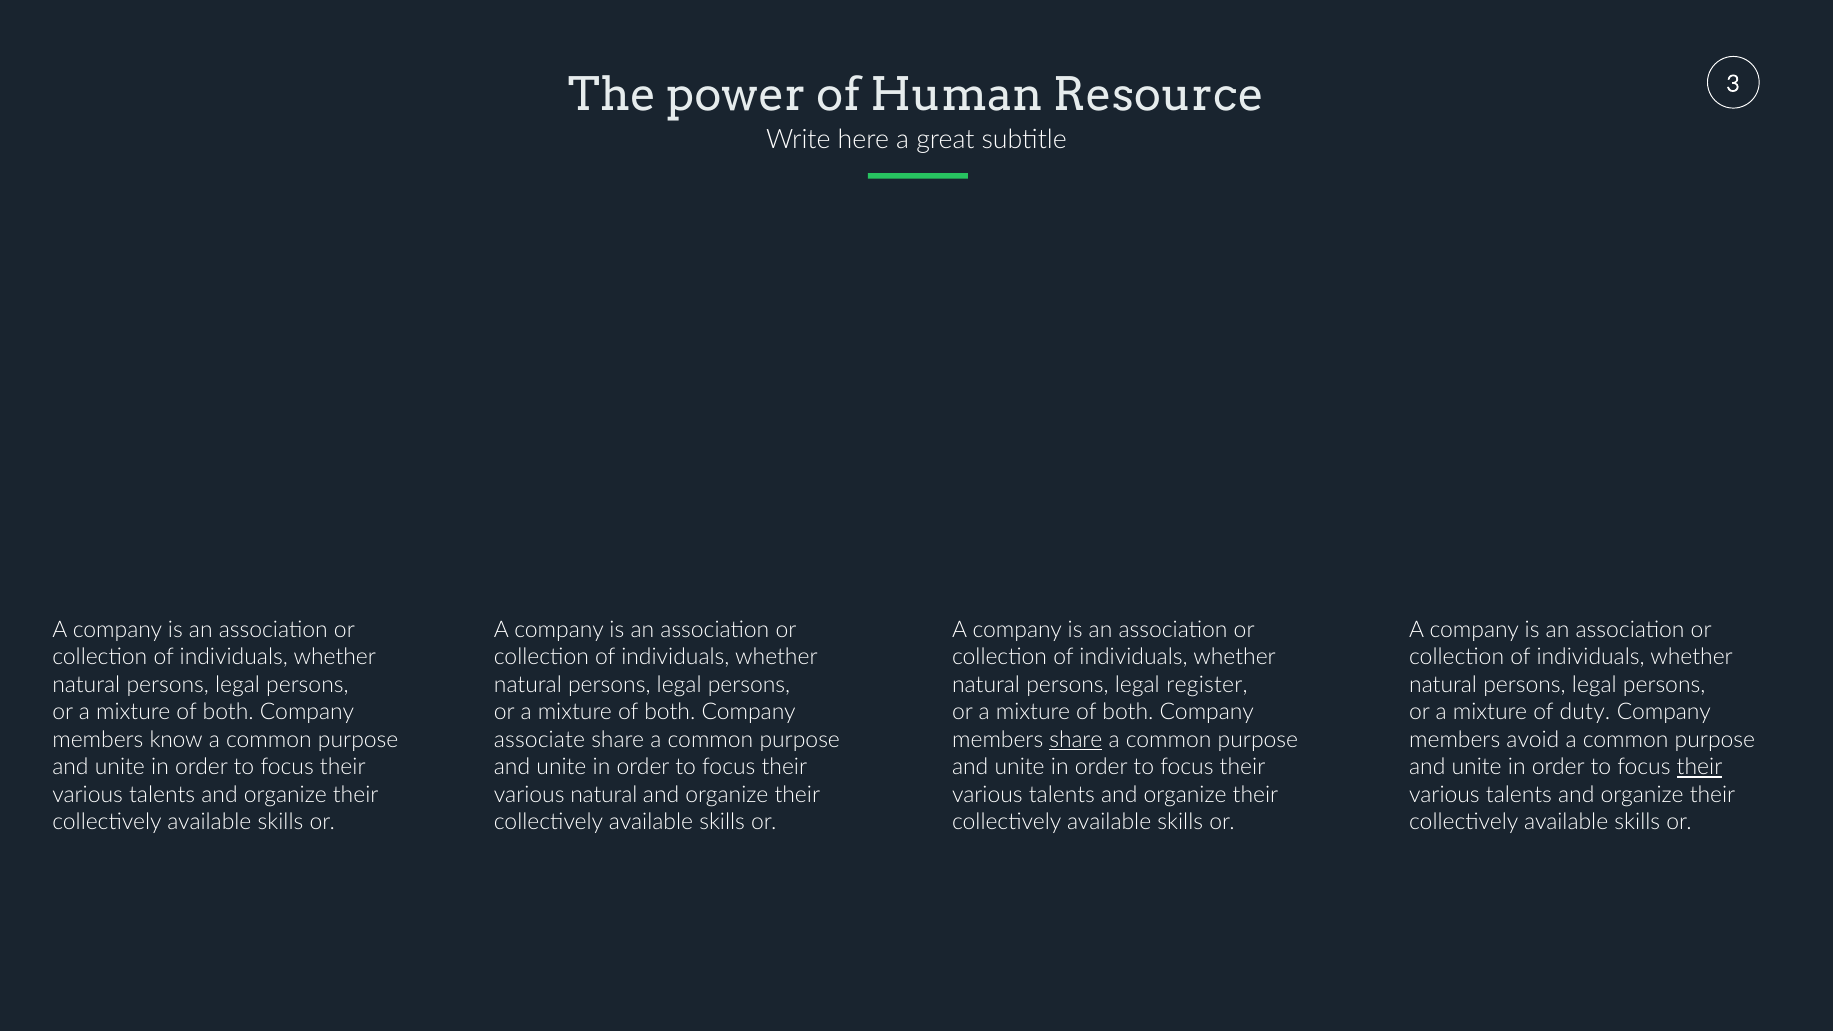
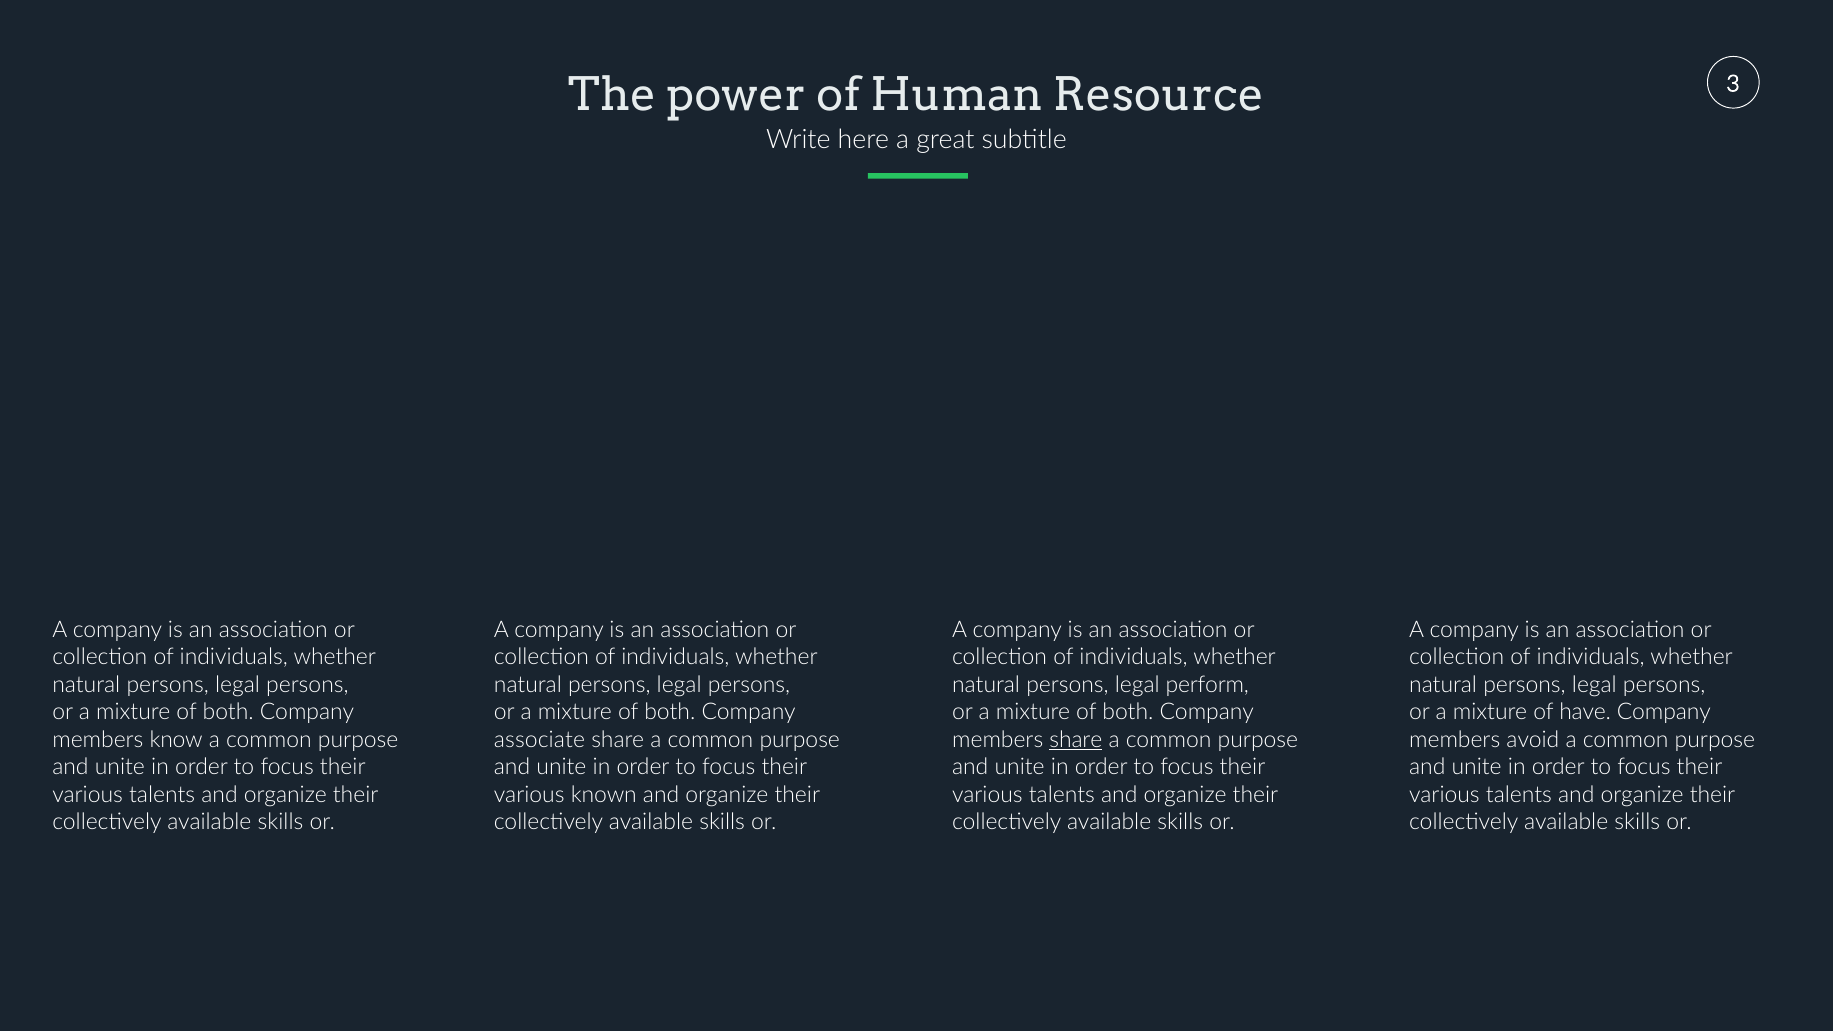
register: register -> perform
duty: duty -> have
their at (1700, 767) underline: present -> none
various natural: natural -> known
